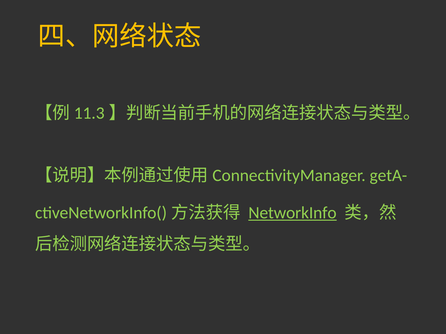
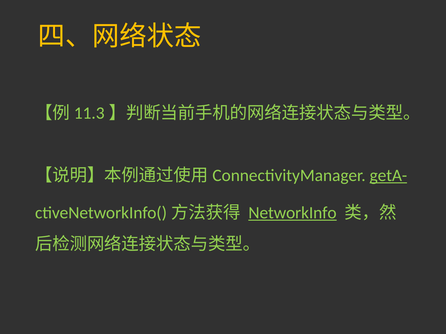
getA- underline: none -> present
